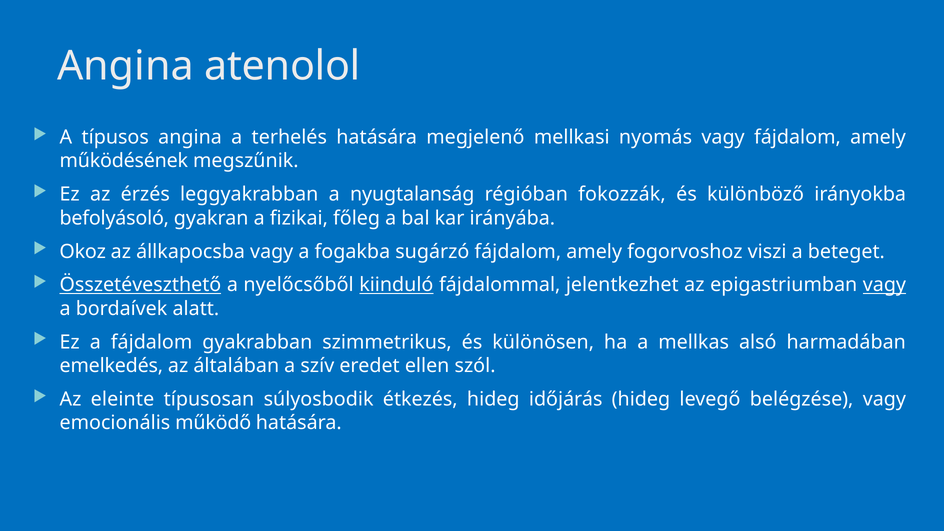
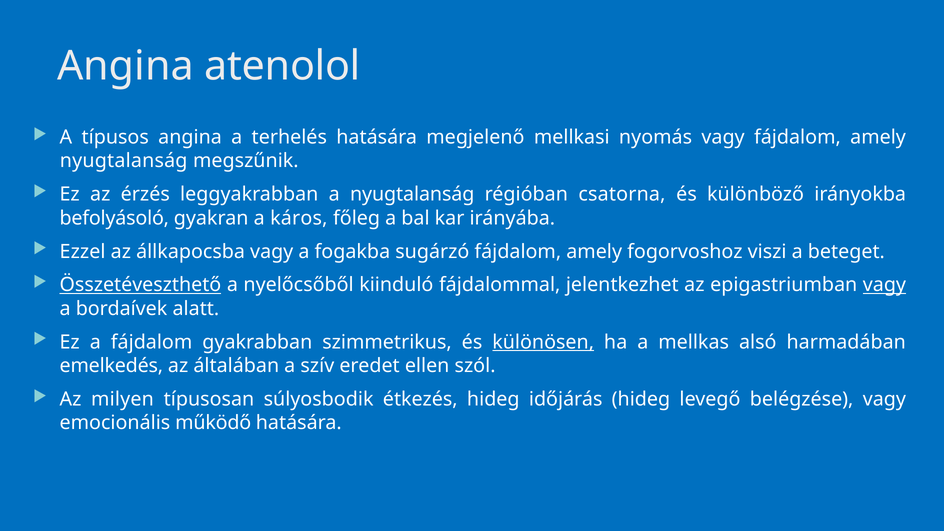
működésének at (124, 161): működésének -> nyugtalanság
fokozzák: fokozzák -> csatorna
fizikai: fizikai -> káros
Okoz: Okoz -> Ezzel
kiinduló underline: present -> none
különösen underline: none -> present
eleinte: eleinte -> milyen
